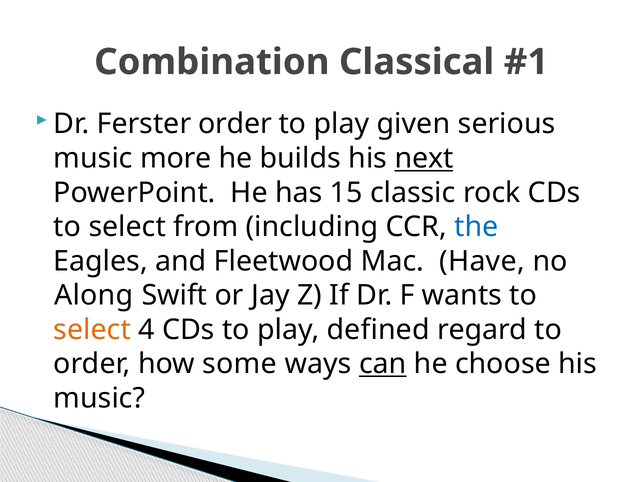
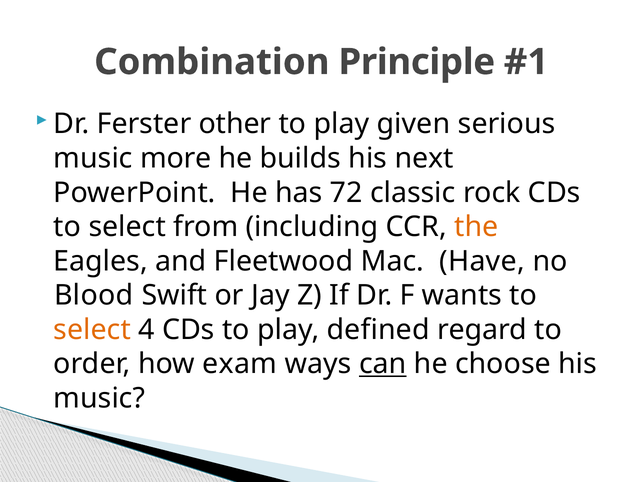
Classical: Classical -> Principle
Ferster order: order -> other
next underline: present -> none
15: 15 -> 72
the colour: blue -> orange
Along: Along -> Blood
some: some -> exam
